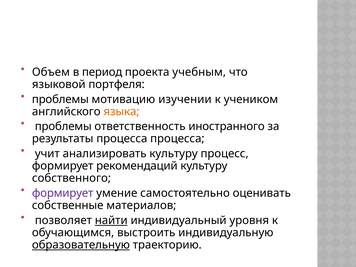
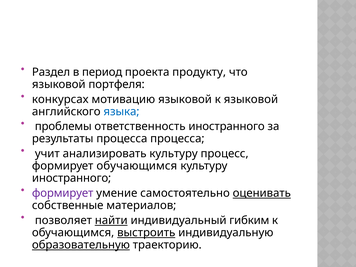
Объем: Объем -> Раздел
учебным: учебным -> продукту
проблемы at (60, 99): проблемы -> конкурсах
мотивацию изучении: изучении -> языковой
к учеником: учеником -> языковой
языка colour: orange -> blue
формирует рекомендаций: рекомендаций -> обучающимся
собственного at (71, 178): собственного -> иностранного
оценивать underline: none -> present
уровня: уровня -> гибким
выстроить underline: none -> present
